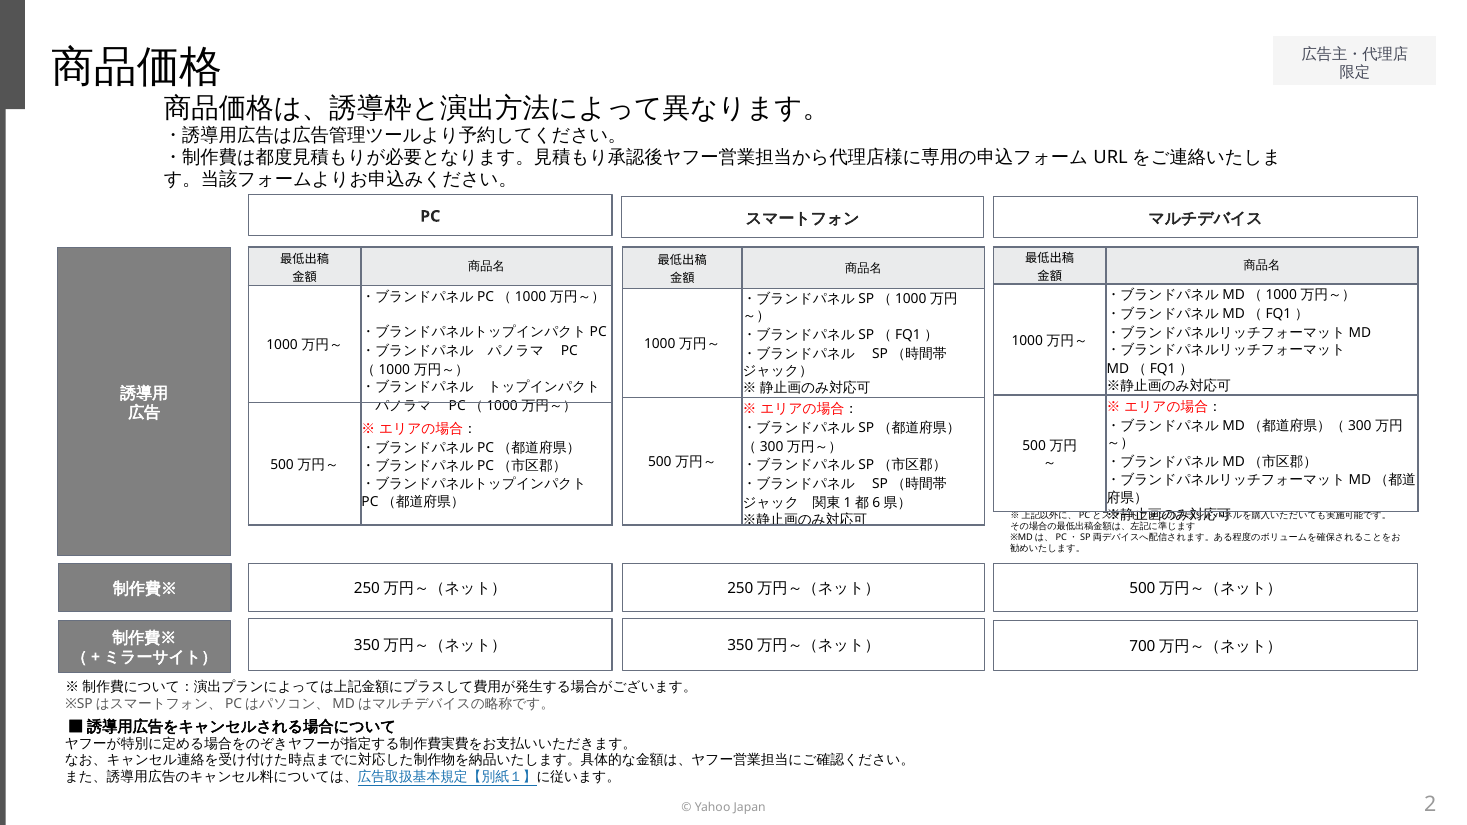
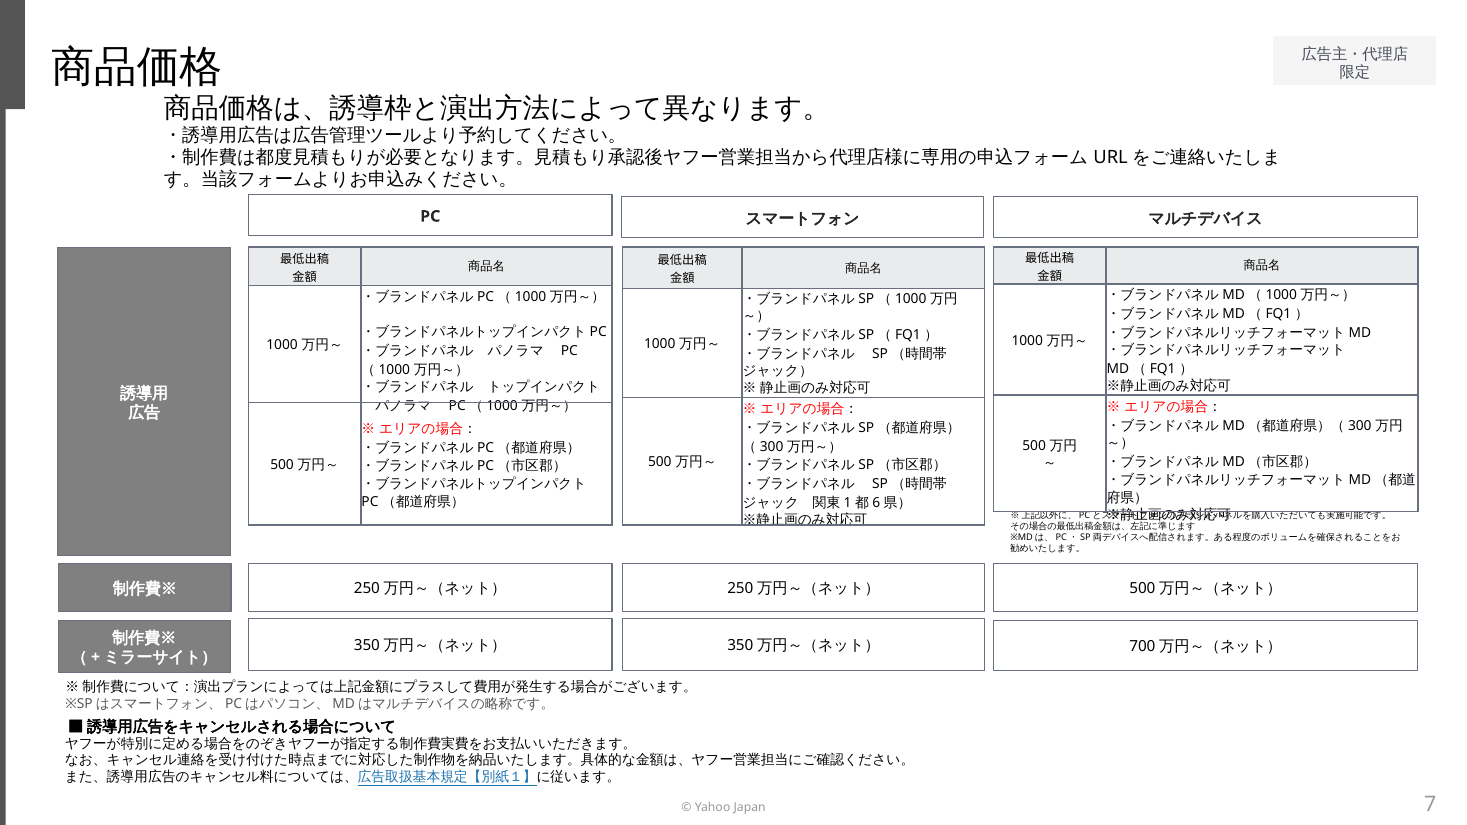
2: 2 -> 7
